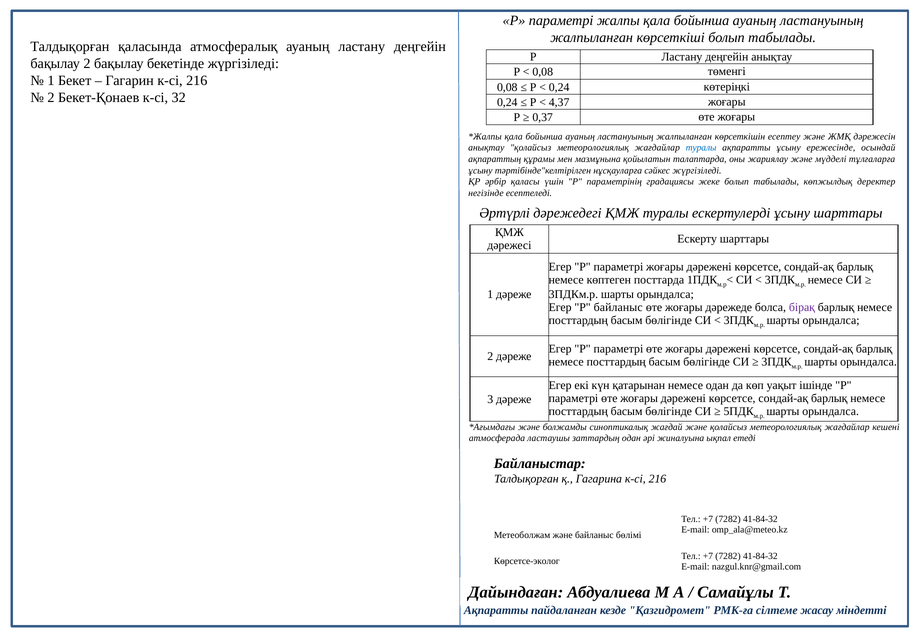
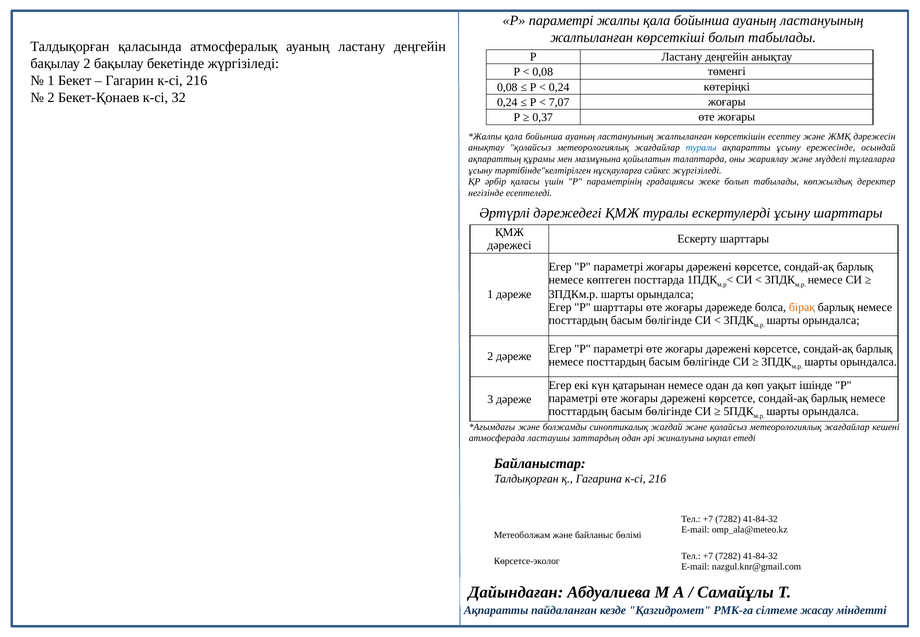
4,37: 4,37 -> 7,07
P байланыс: байланыс -> шарттары
бірақ colour: purple -> orange
